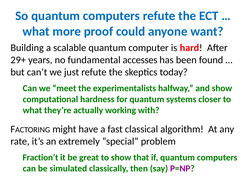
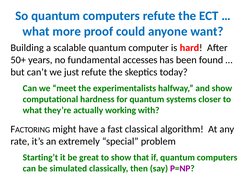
29+: 29+ -> 50+
Fraction’t: Fraction’t -> Starting’t
